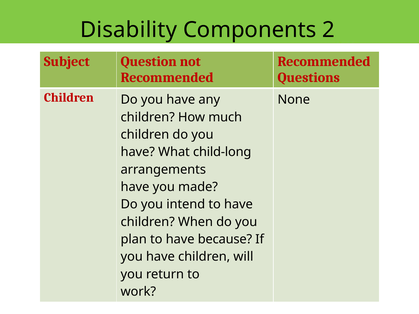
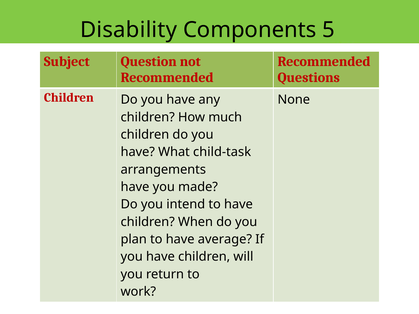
2: 2 -> 5
child-long: child-long -> child-task
because: because -> average
